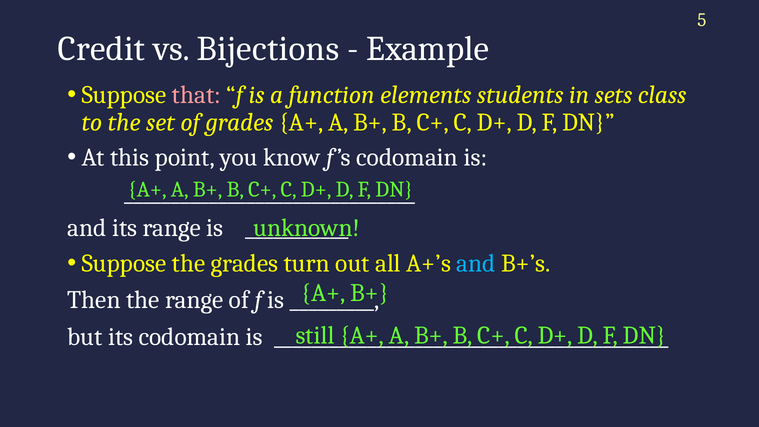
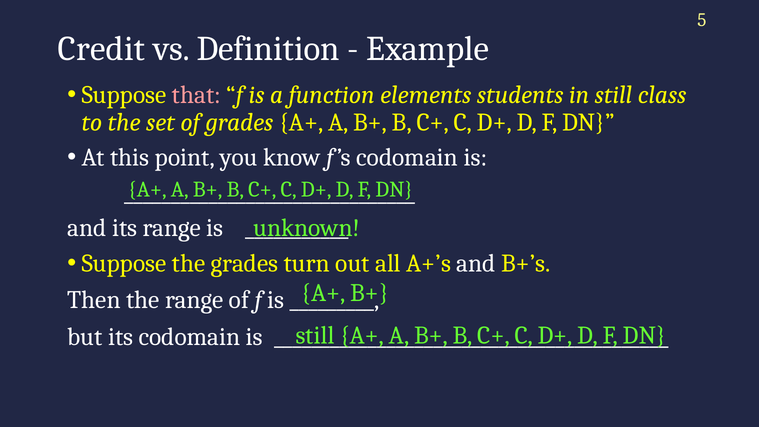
Bijections: Bijections -> Definition
in sets: sets -> still
and at (476, 263) colour: light blue -> white
